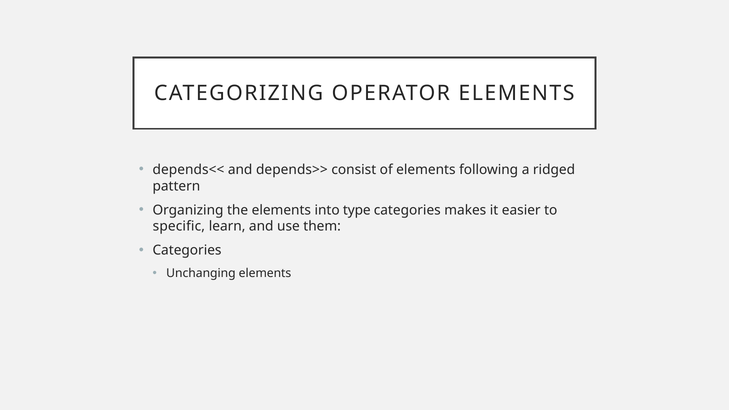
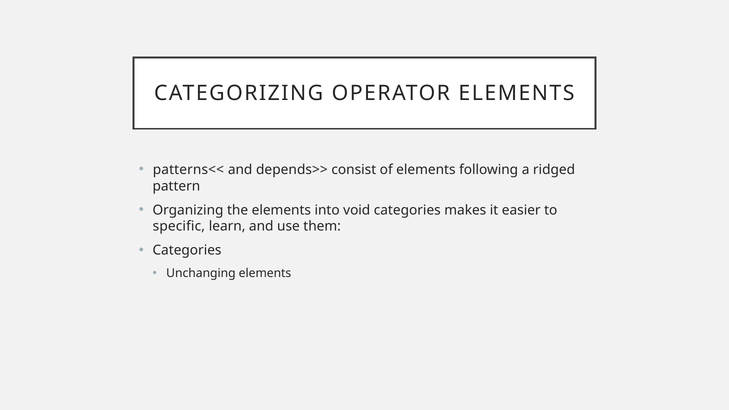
depends<<: depends<< -> patterns<<
type: type -> void
